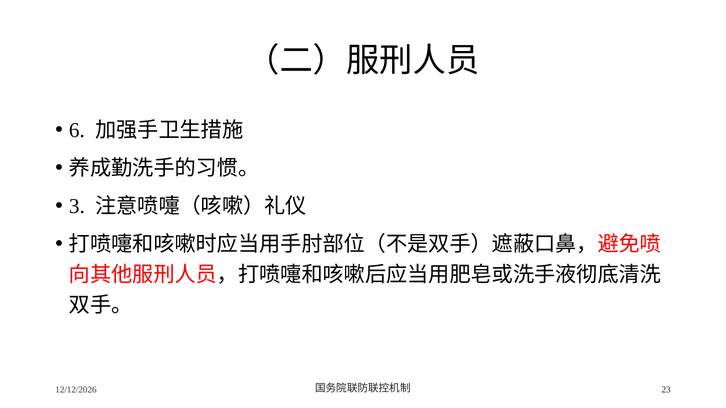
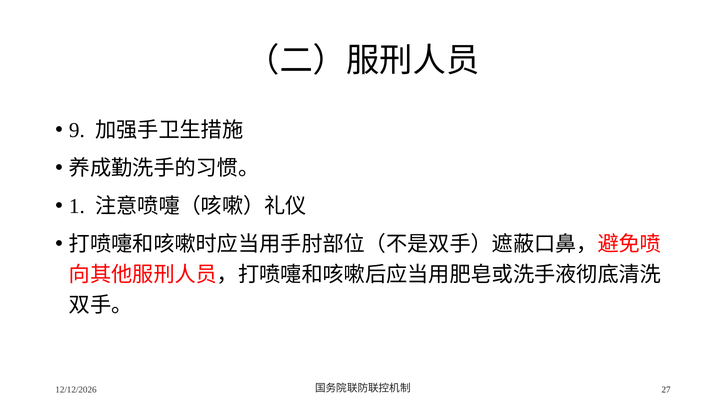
6: 6 -> 9
3: 3 -> 1
23: 23 -> 27
